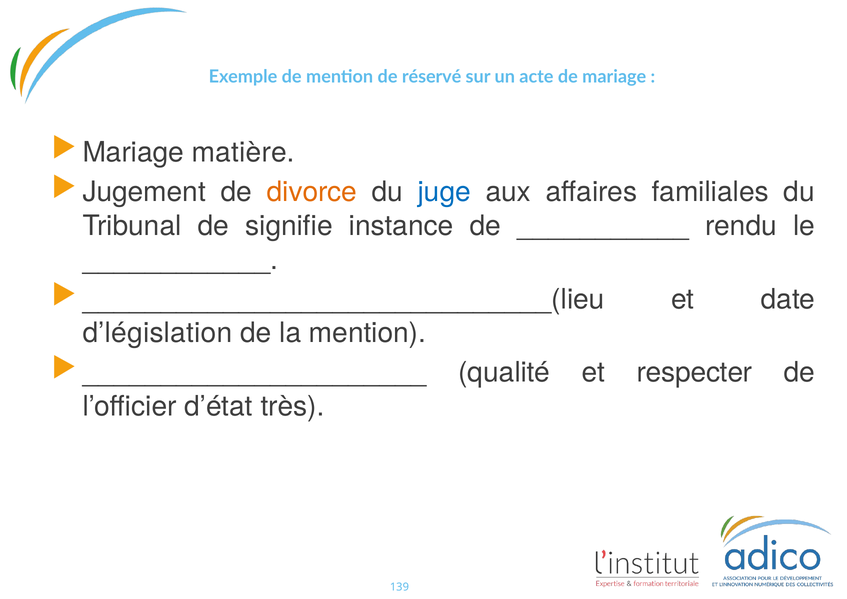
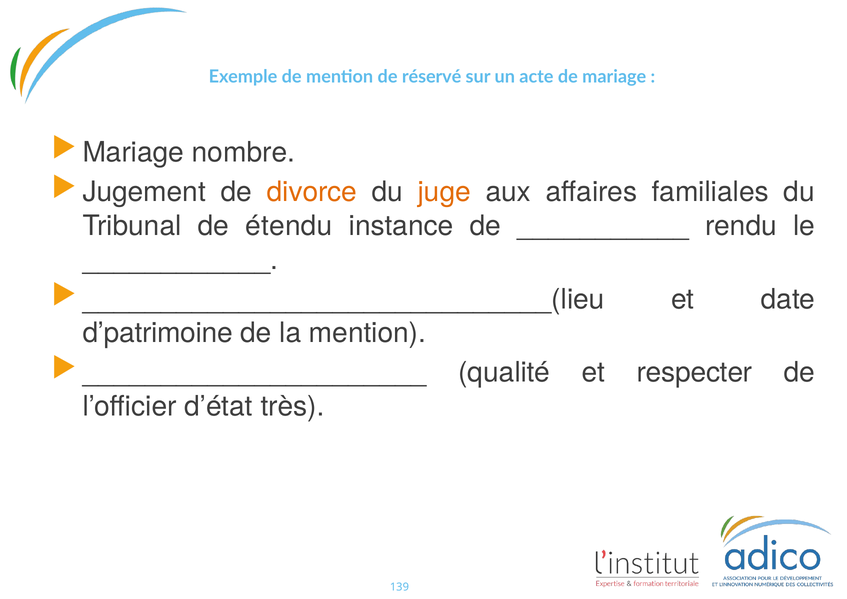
matière: matière -> nombre
juge colour: blue -> orange
signifie: signifie -> étendu
d’législation: d’législation -> d’patrimoine
